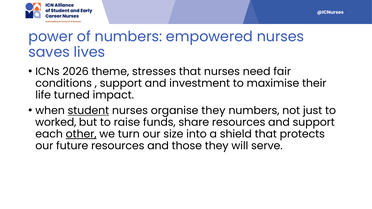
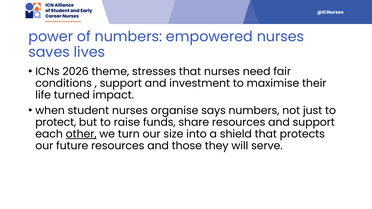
student underline: present -> none
organise they: they -> says
worked: worked -> protect
